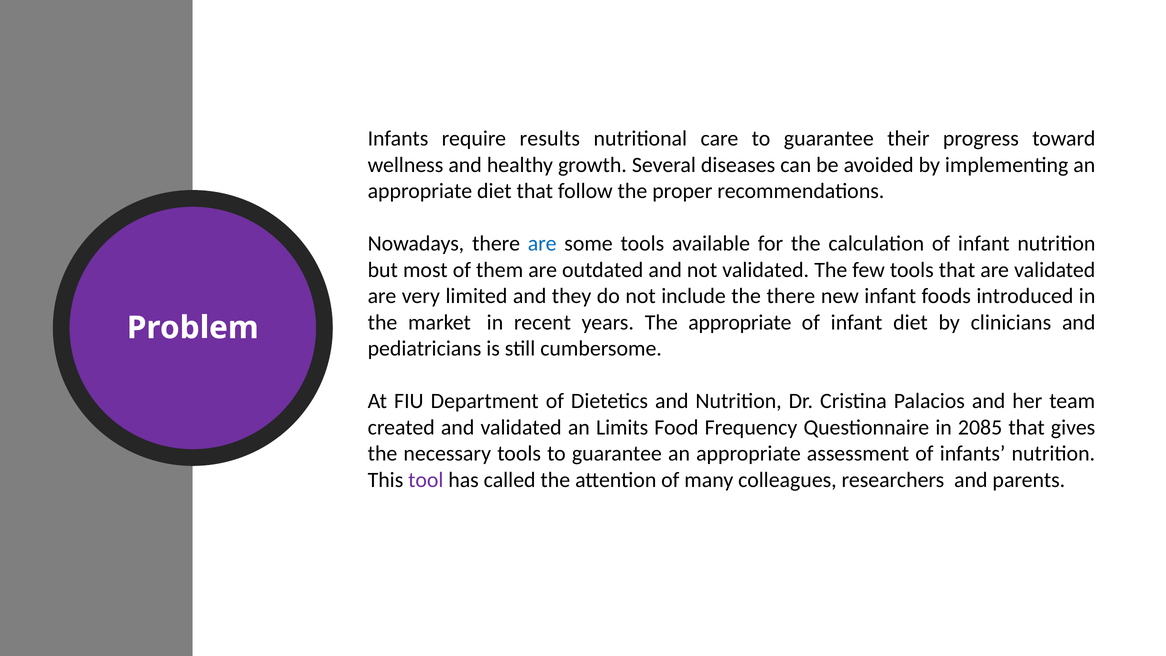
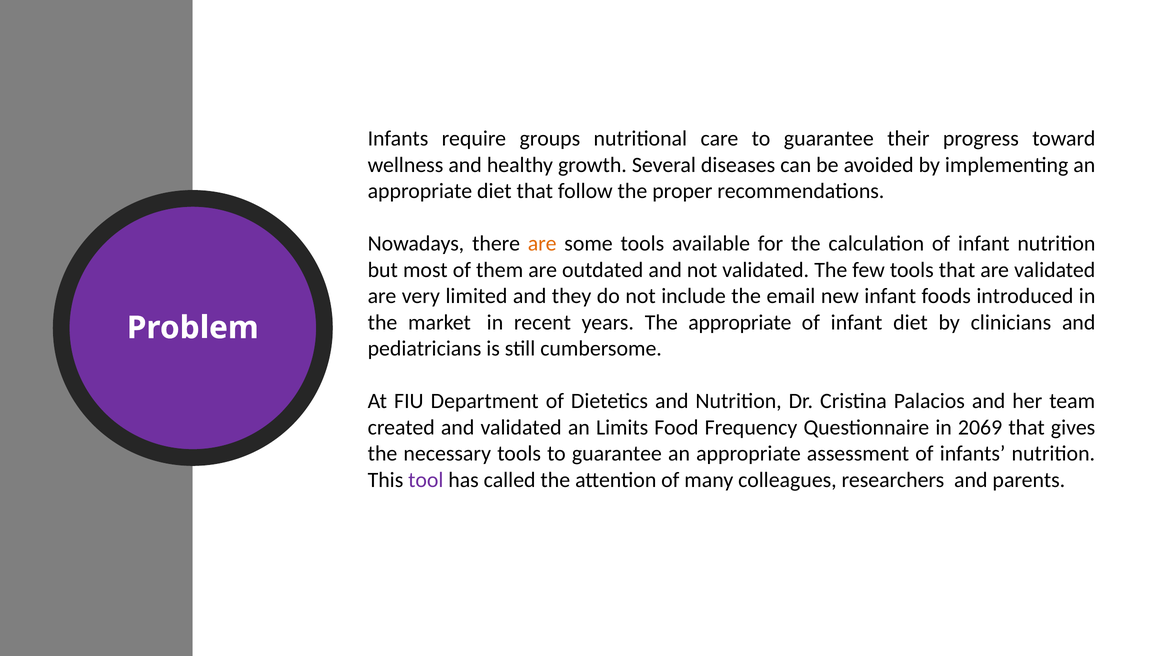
results: results -> groups
are at (542, 244) colour: blue -> orange
the there: there -> email
2085: 2085 -> 2069
